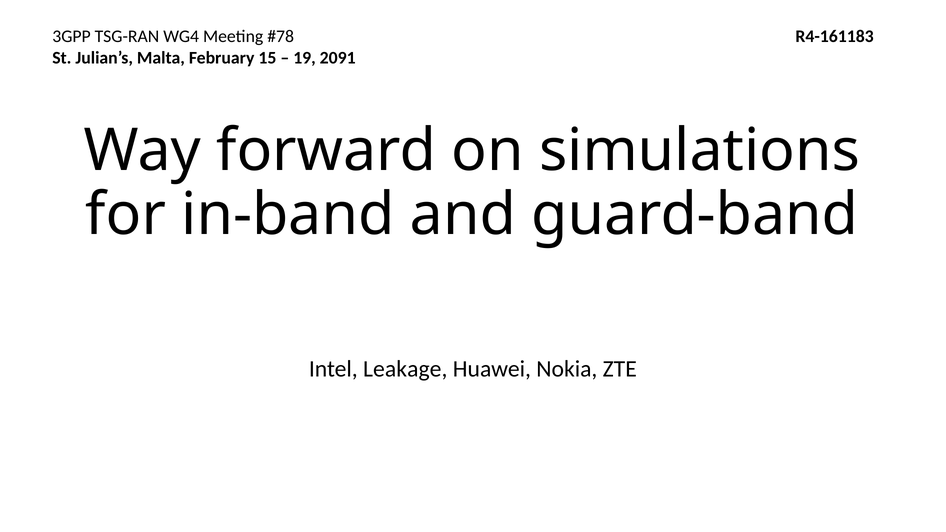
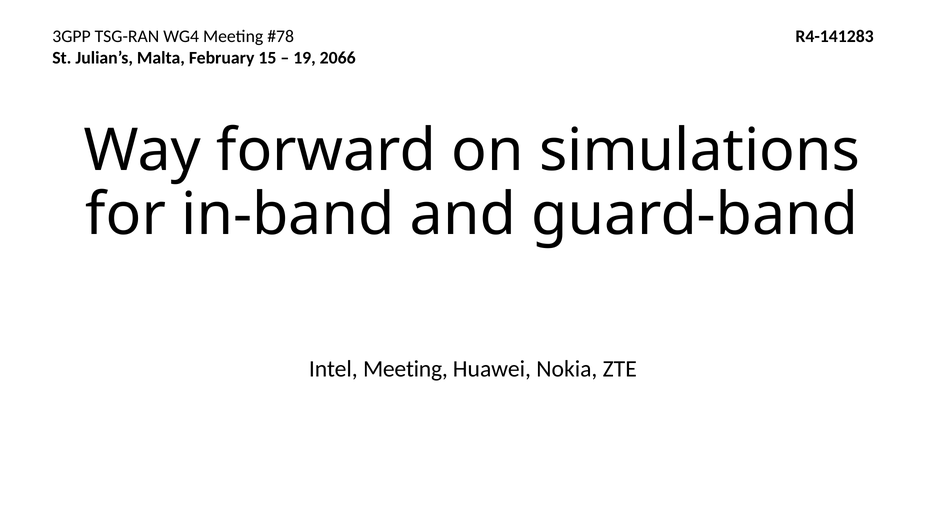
R4-161183: R4-161183 -> R4-141283
2091: 2091 -> 2066
Intel Leakage: Leakage -> Meeting
